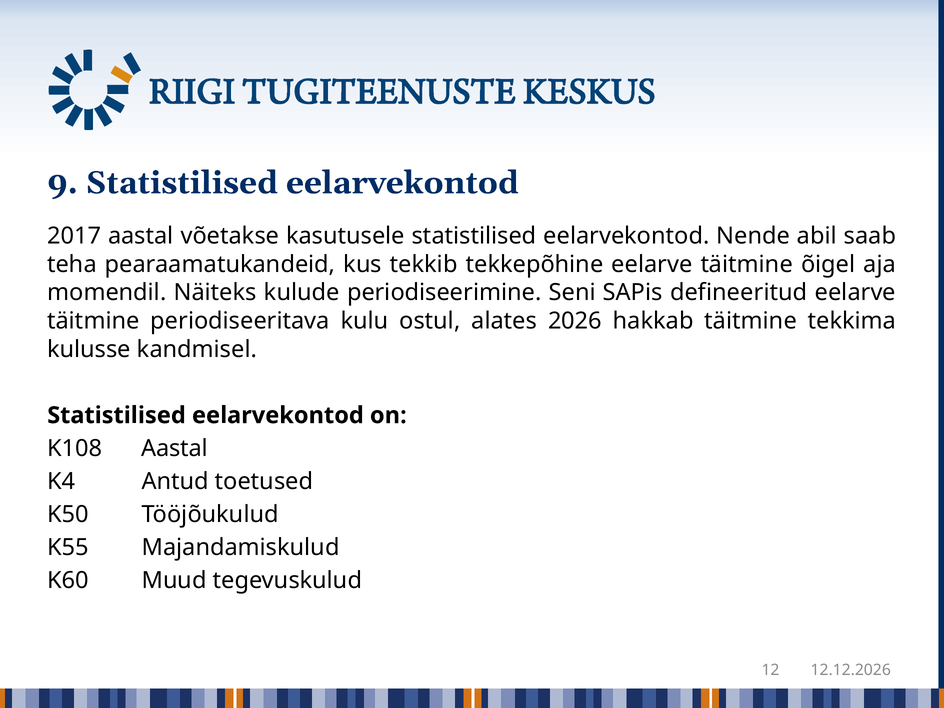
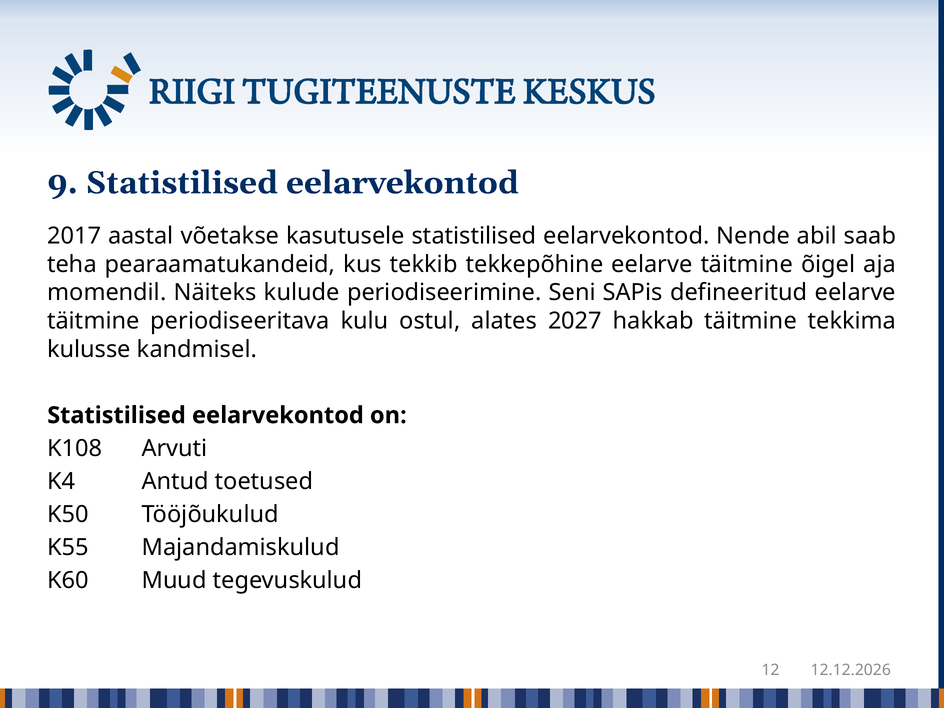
2026: 2026 -> 2027
K108 Aastal: Aastal -> Arvuti
